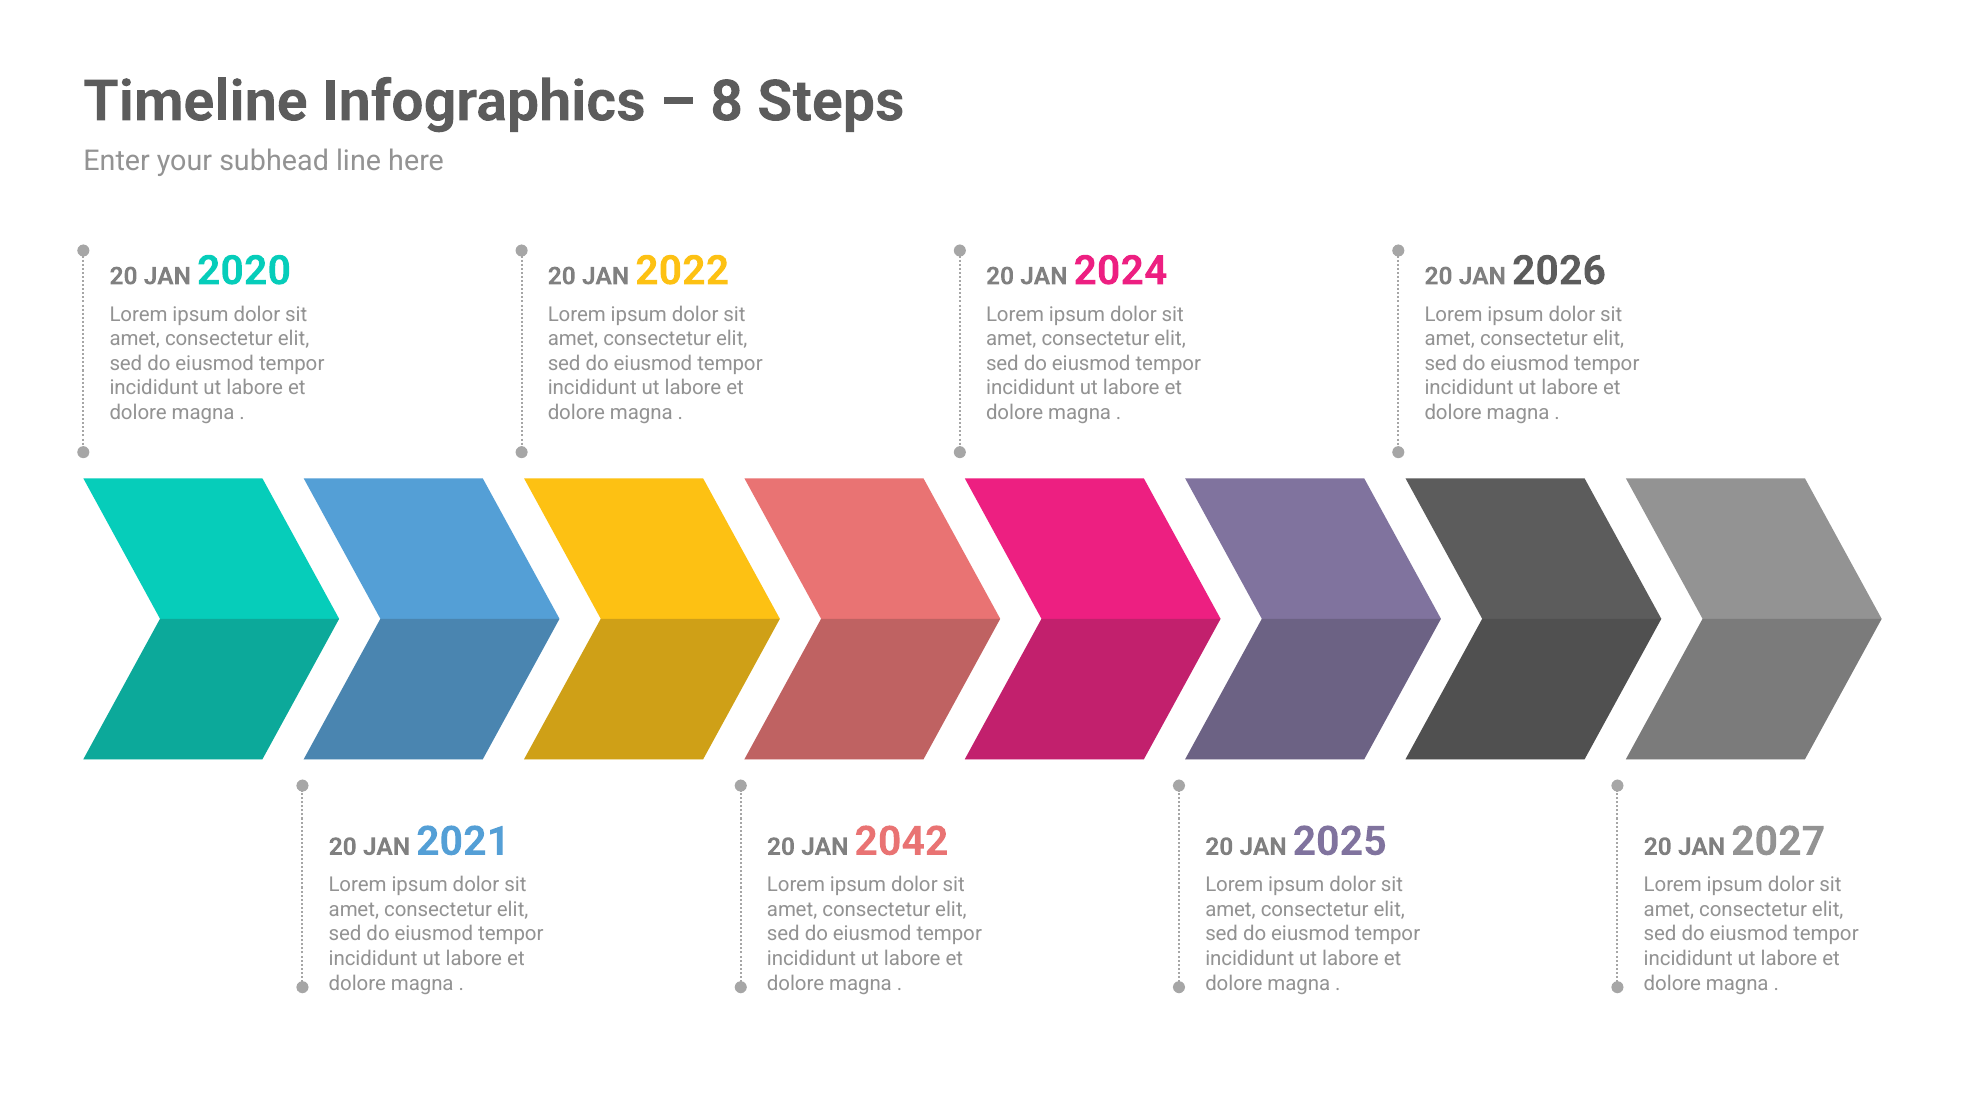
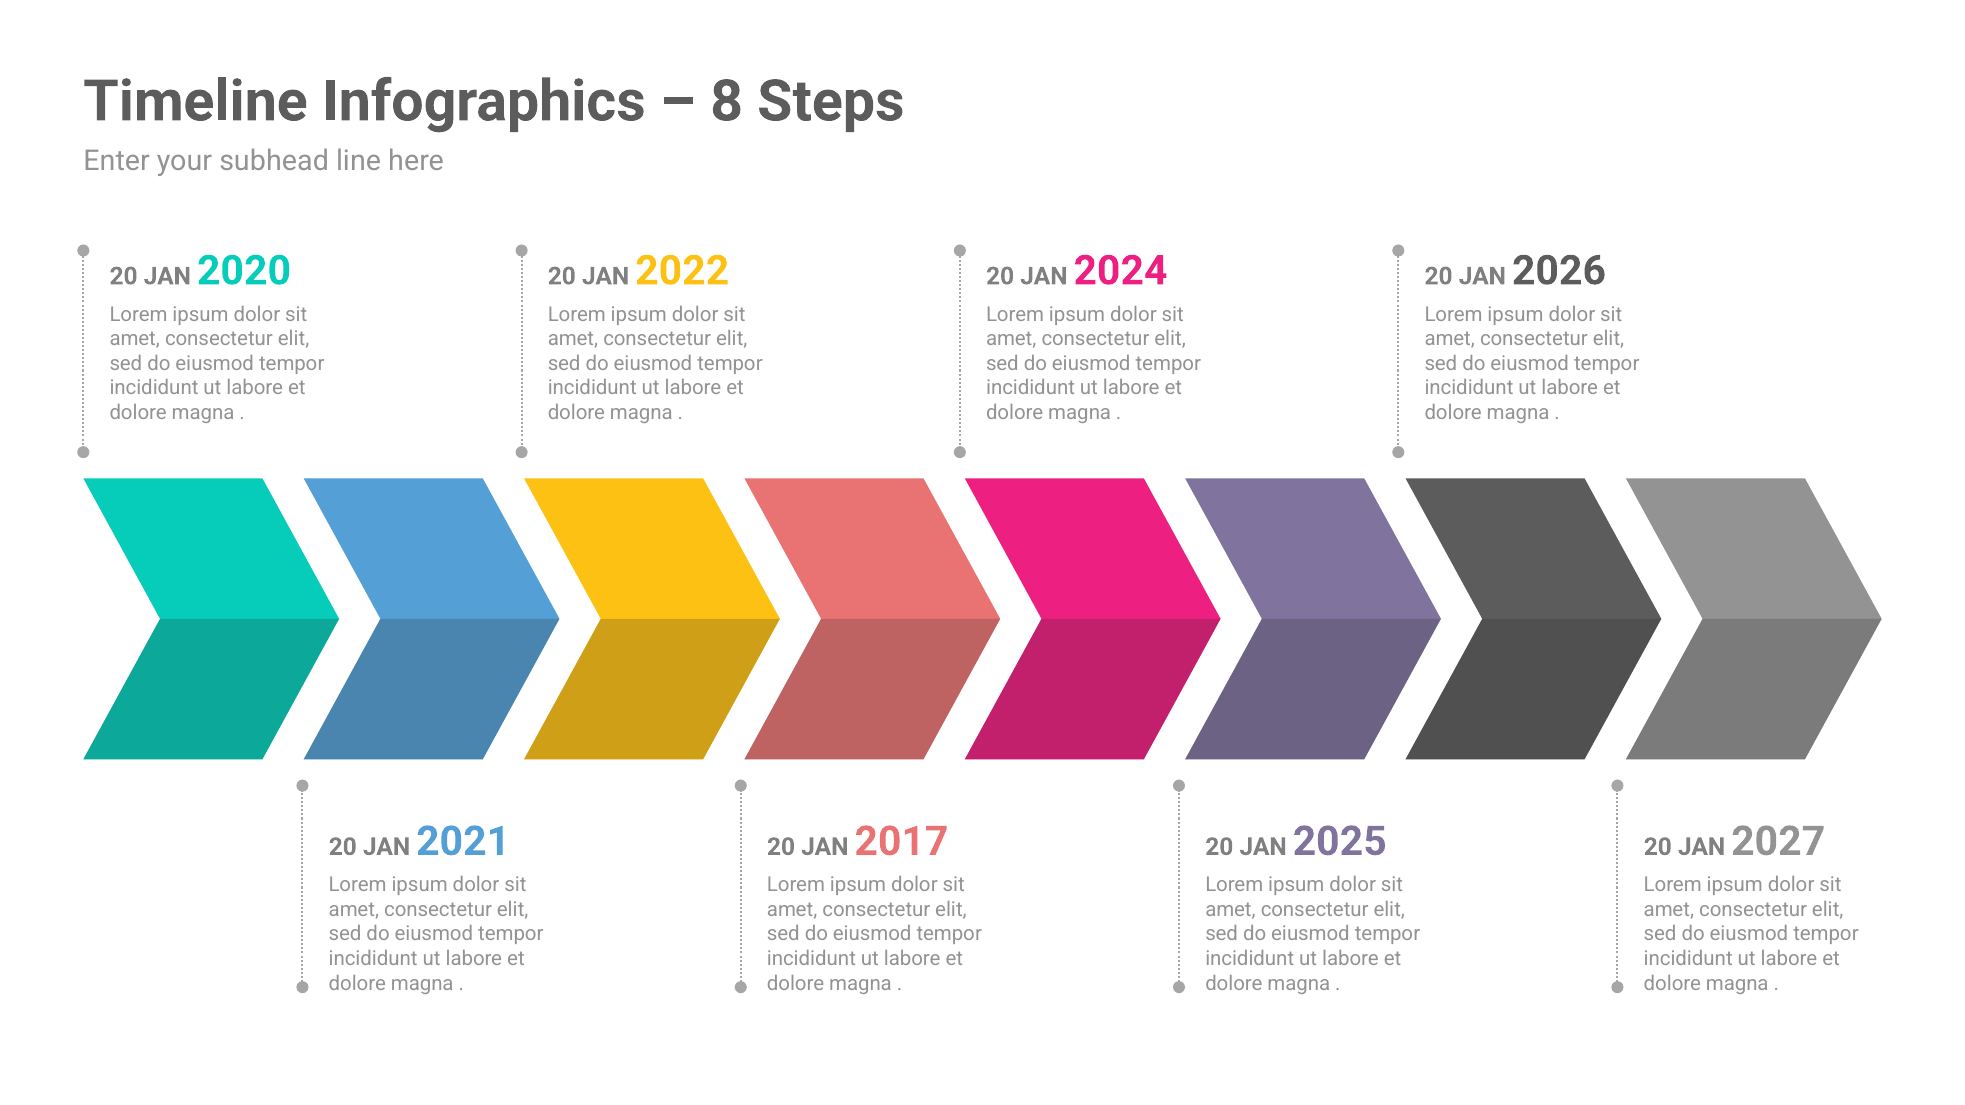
2042: 2042 -> 2017
